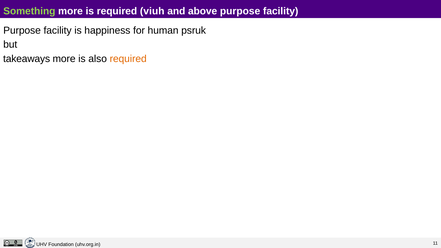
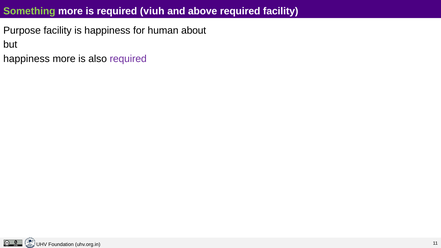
above purpose: purpose -> required
psruk: psruk -> about
takeaways at (27, 59): takeaways -> happiness
required at (128, 59) colour: orange -> purple
